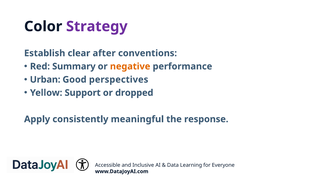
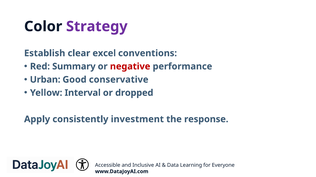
after: after -> excel
negative colour: orange -> red
perspectives: perspectives -> conservative
Support: Support -> Interval
meaningful: meaningful -> investment
